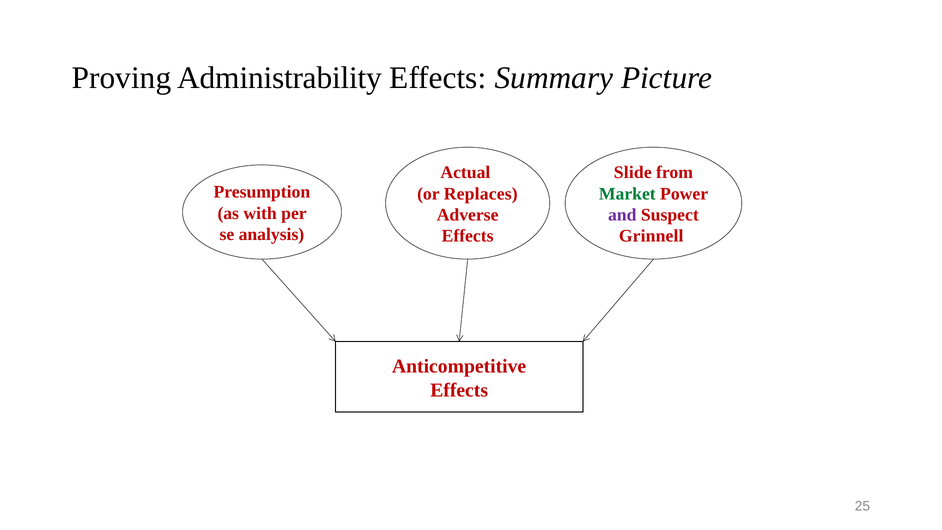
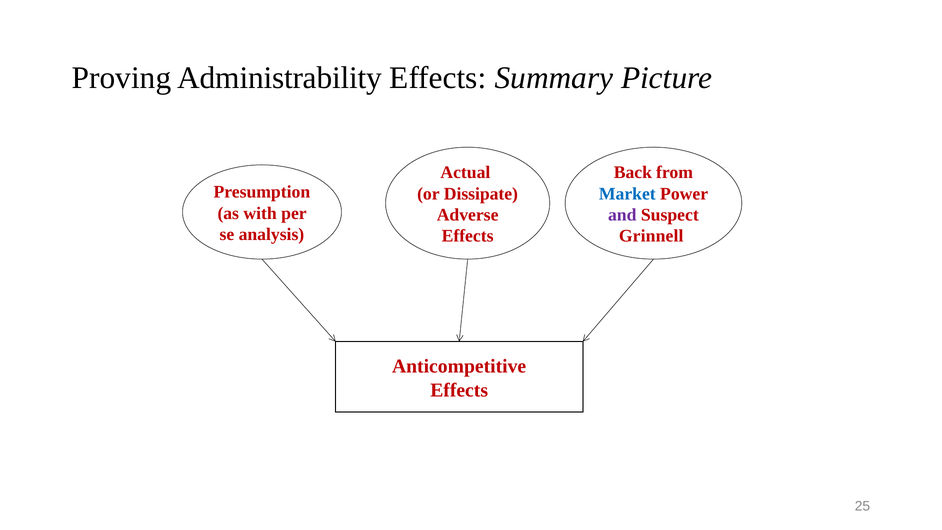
Slide: Slide -> Back
Replaces: Replaces -> Dissipate
Market colour: green -> blue
